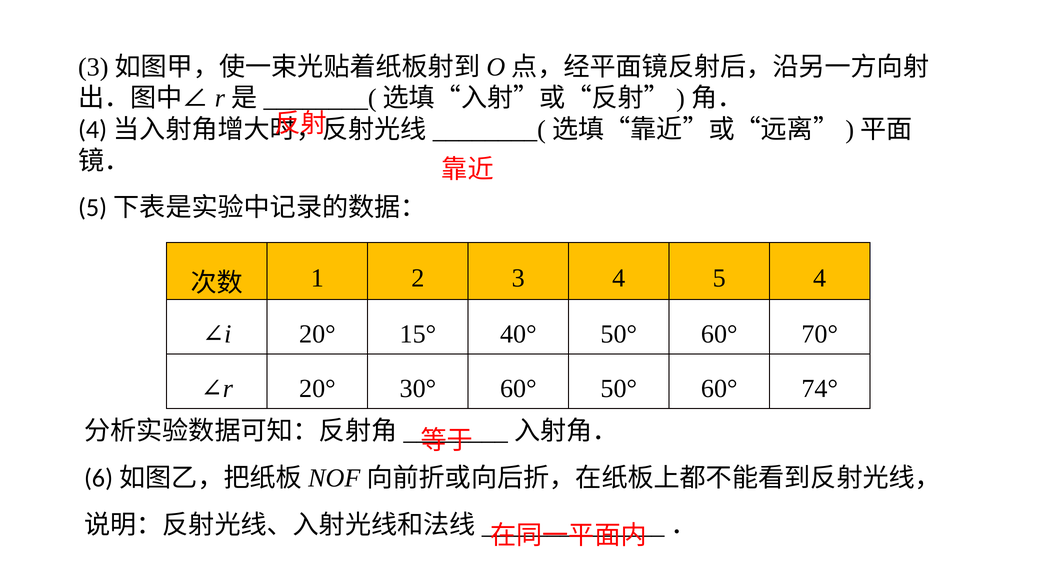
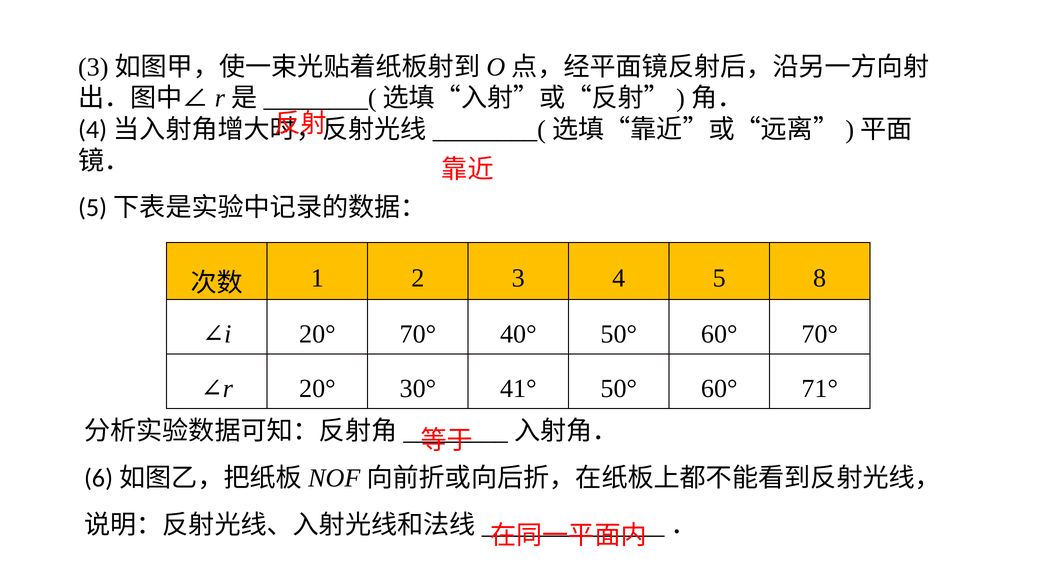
5 4: 4 -> 8
20° 15°: 15° -> 70°
30° 60°: 60° -> 41°
74°: 74° -> 71°
